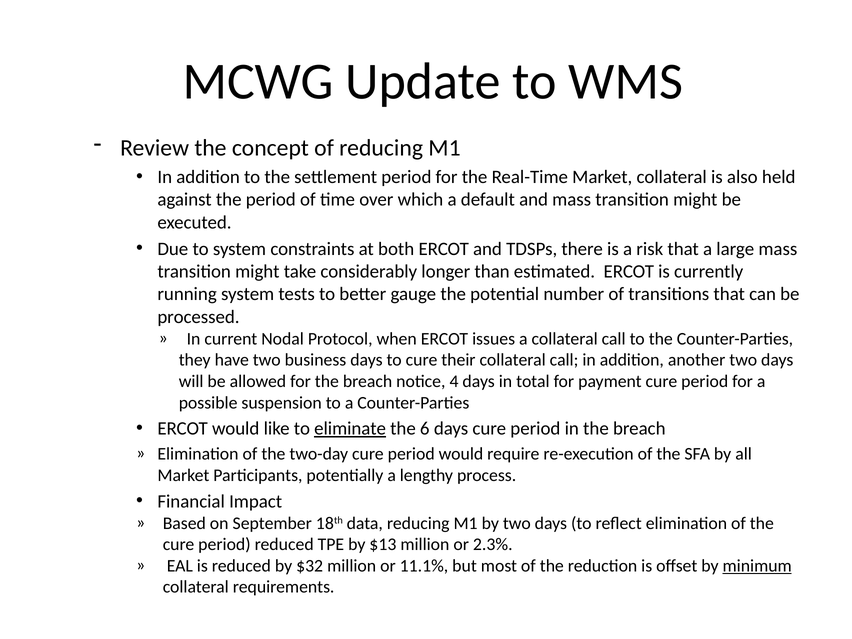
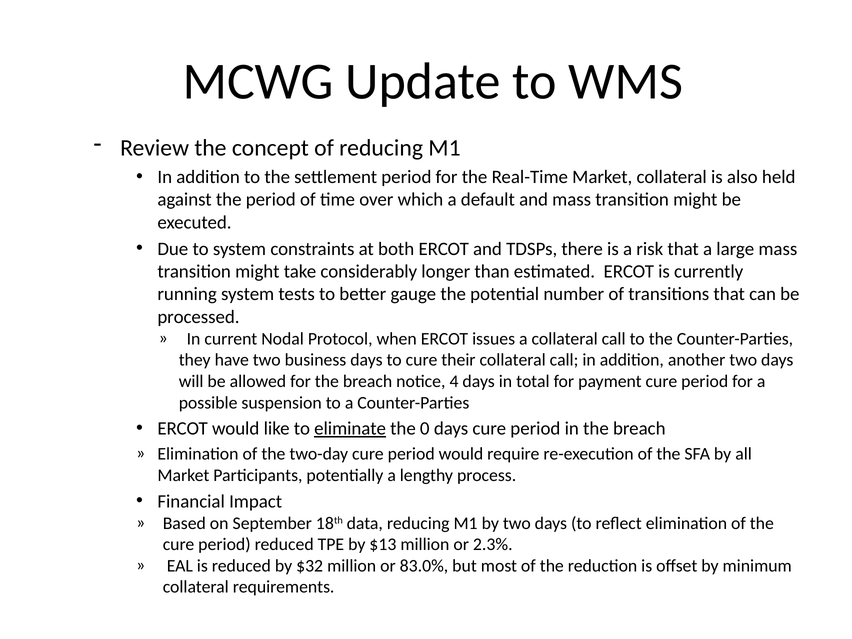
6: 6 -> 0
11.1%: 11.1% -> 83.0%
minimum underline: present -> none
